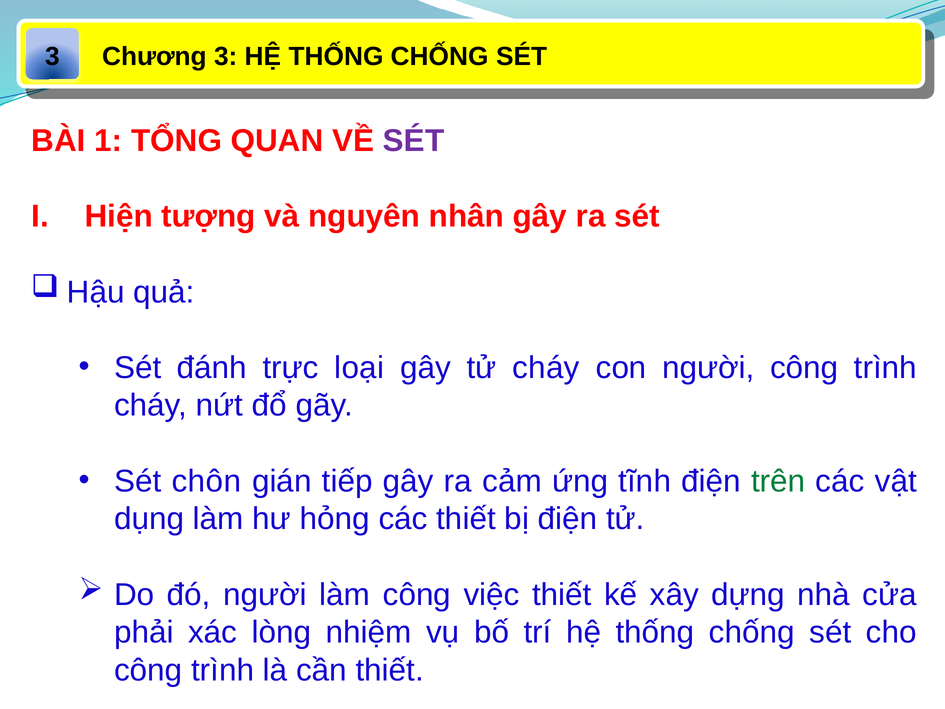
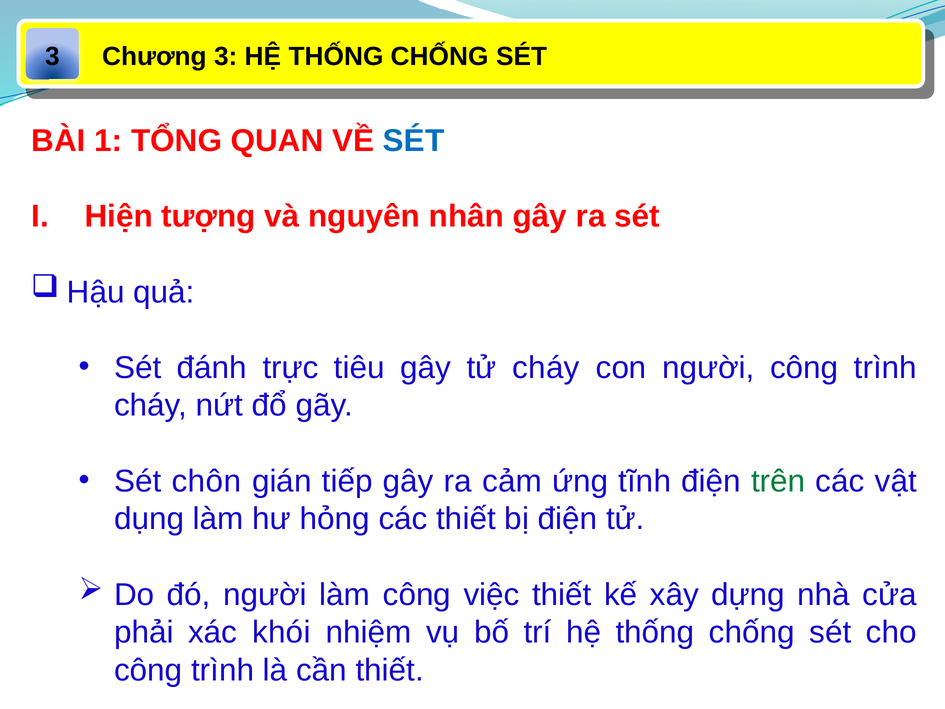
SÉT at (414, 141) colour: purple -> blue
loại: loại -> tiêu
lòng: lòng -> khói
